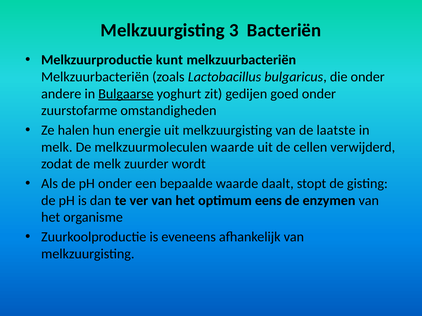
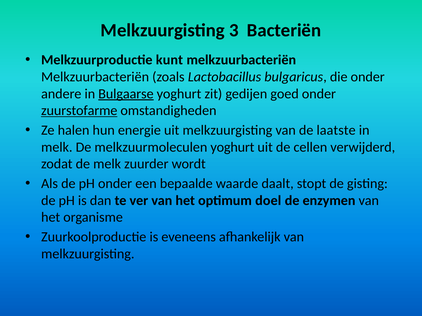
zuurstofarme underline: none -> present
melkzuurmoleculen waarde: waarde -> yoghurt
eens: eens -> doel
